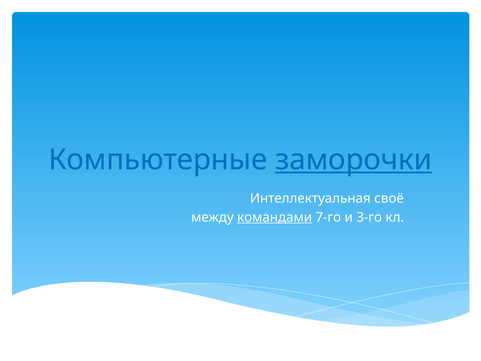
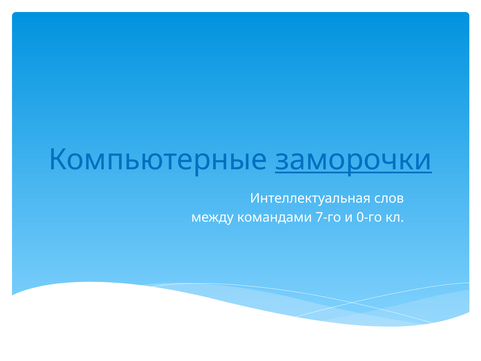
своё: своё -> слов
командами underline: present -> none
3-го: 3-го -> 0-го
